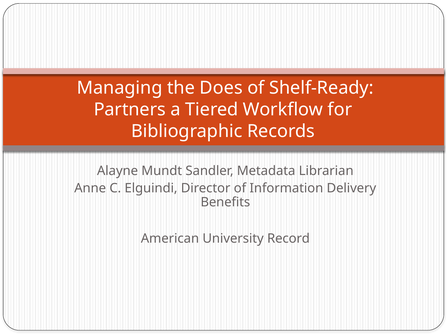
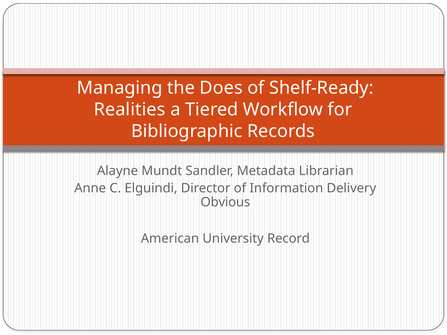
Partners: Partners -> Realities
Benefits: Benefits -> Obvious
